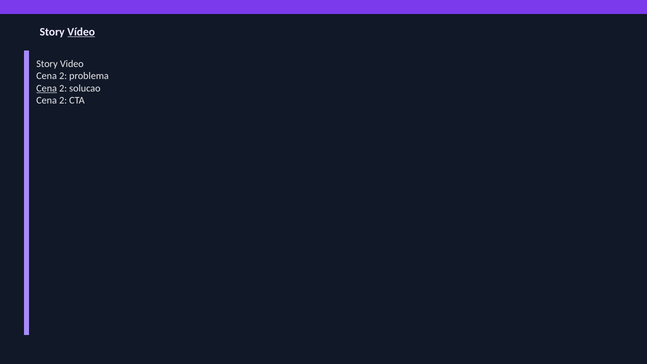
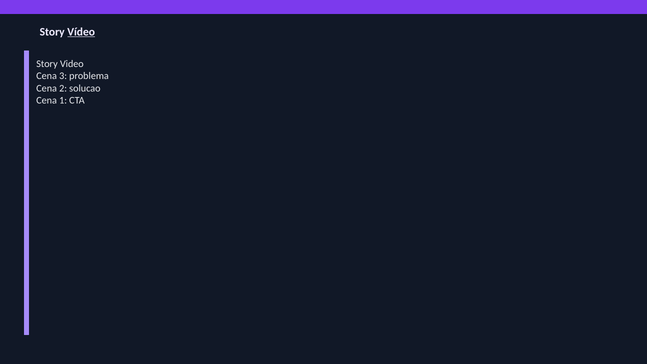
2 at (63, 76): 2 -> 3
Cena at (47, 88) underline: present -> none
2 at (63, 100): 2 -> 1
